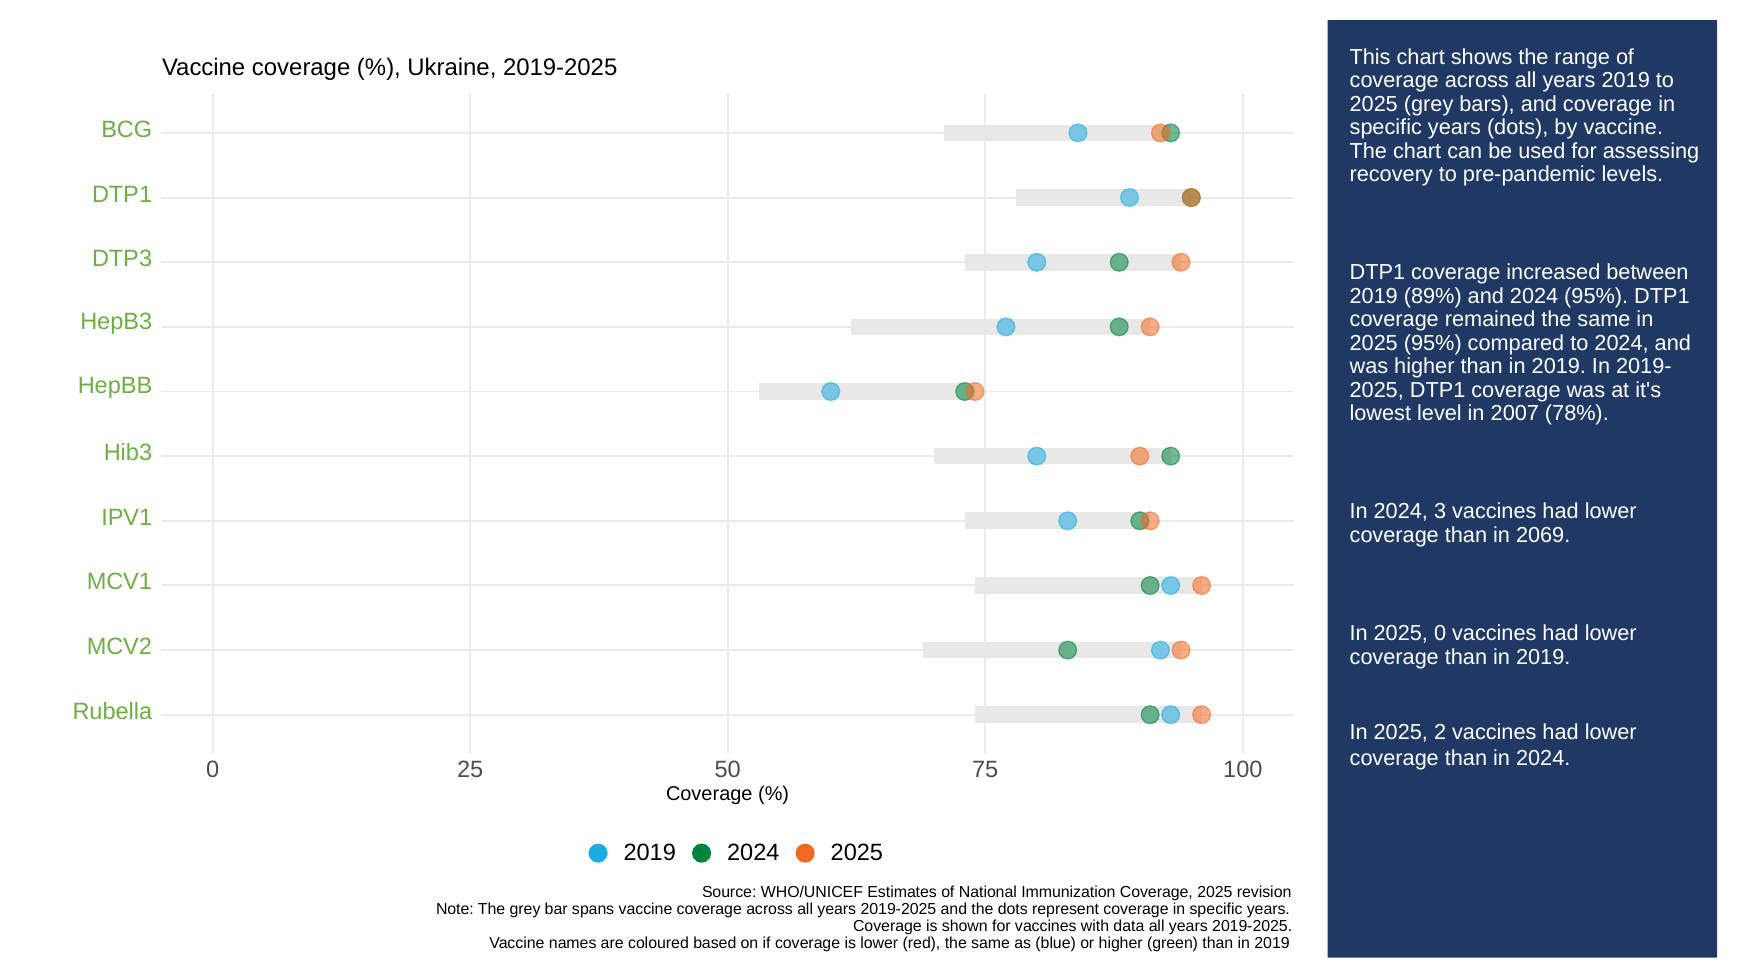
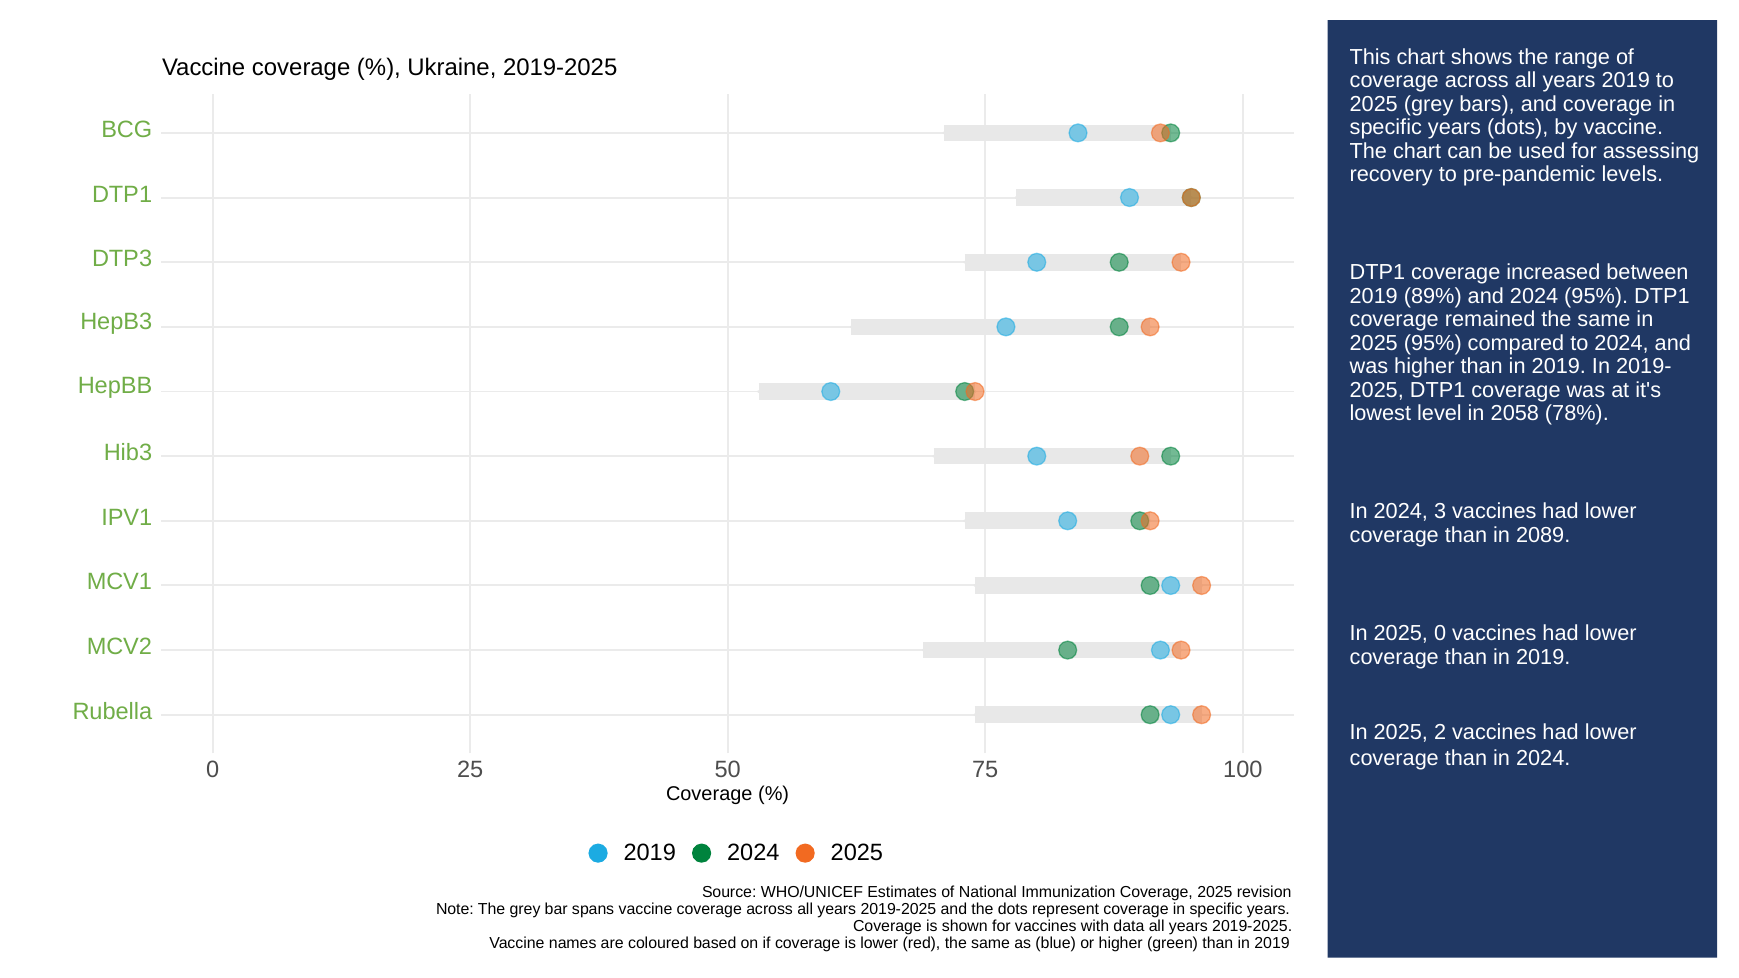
2007: 2007 -> 2058
2069: 2069 -> 2089
